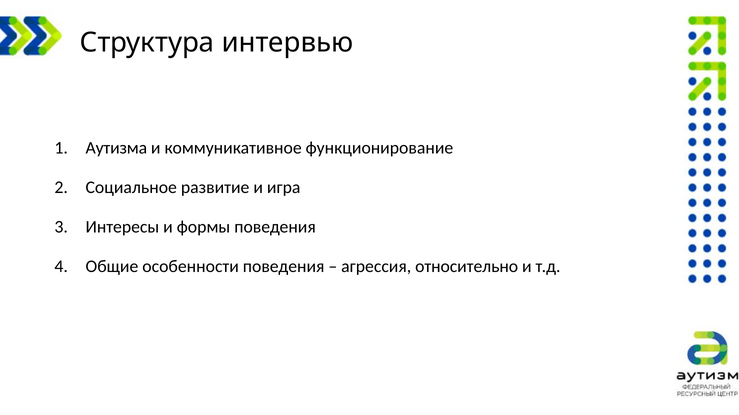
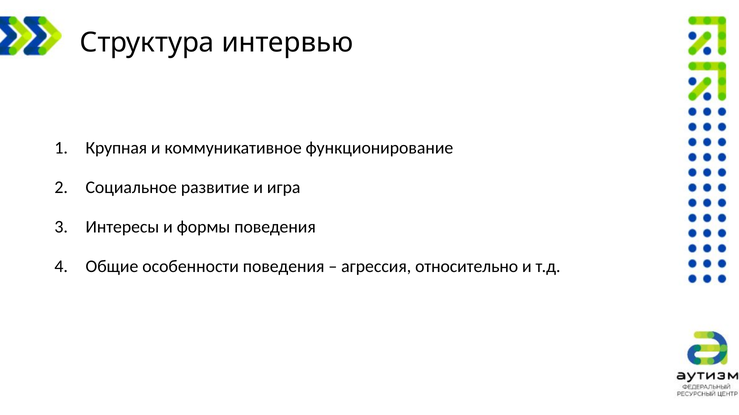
Аутизма: Аутизма -> Крупная
